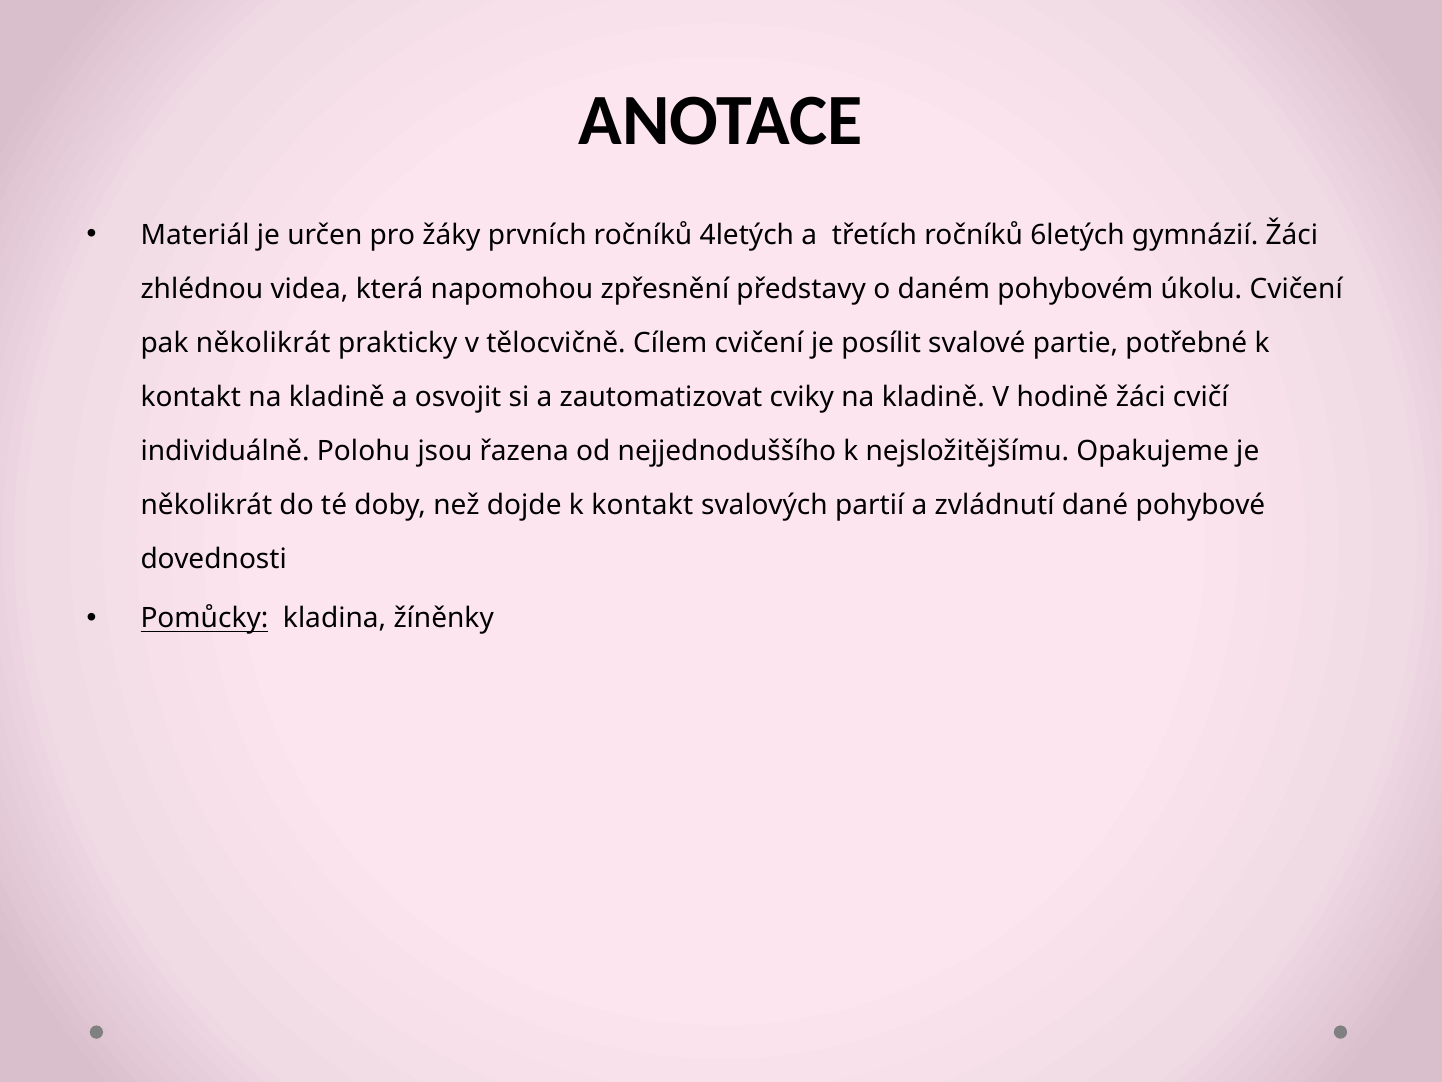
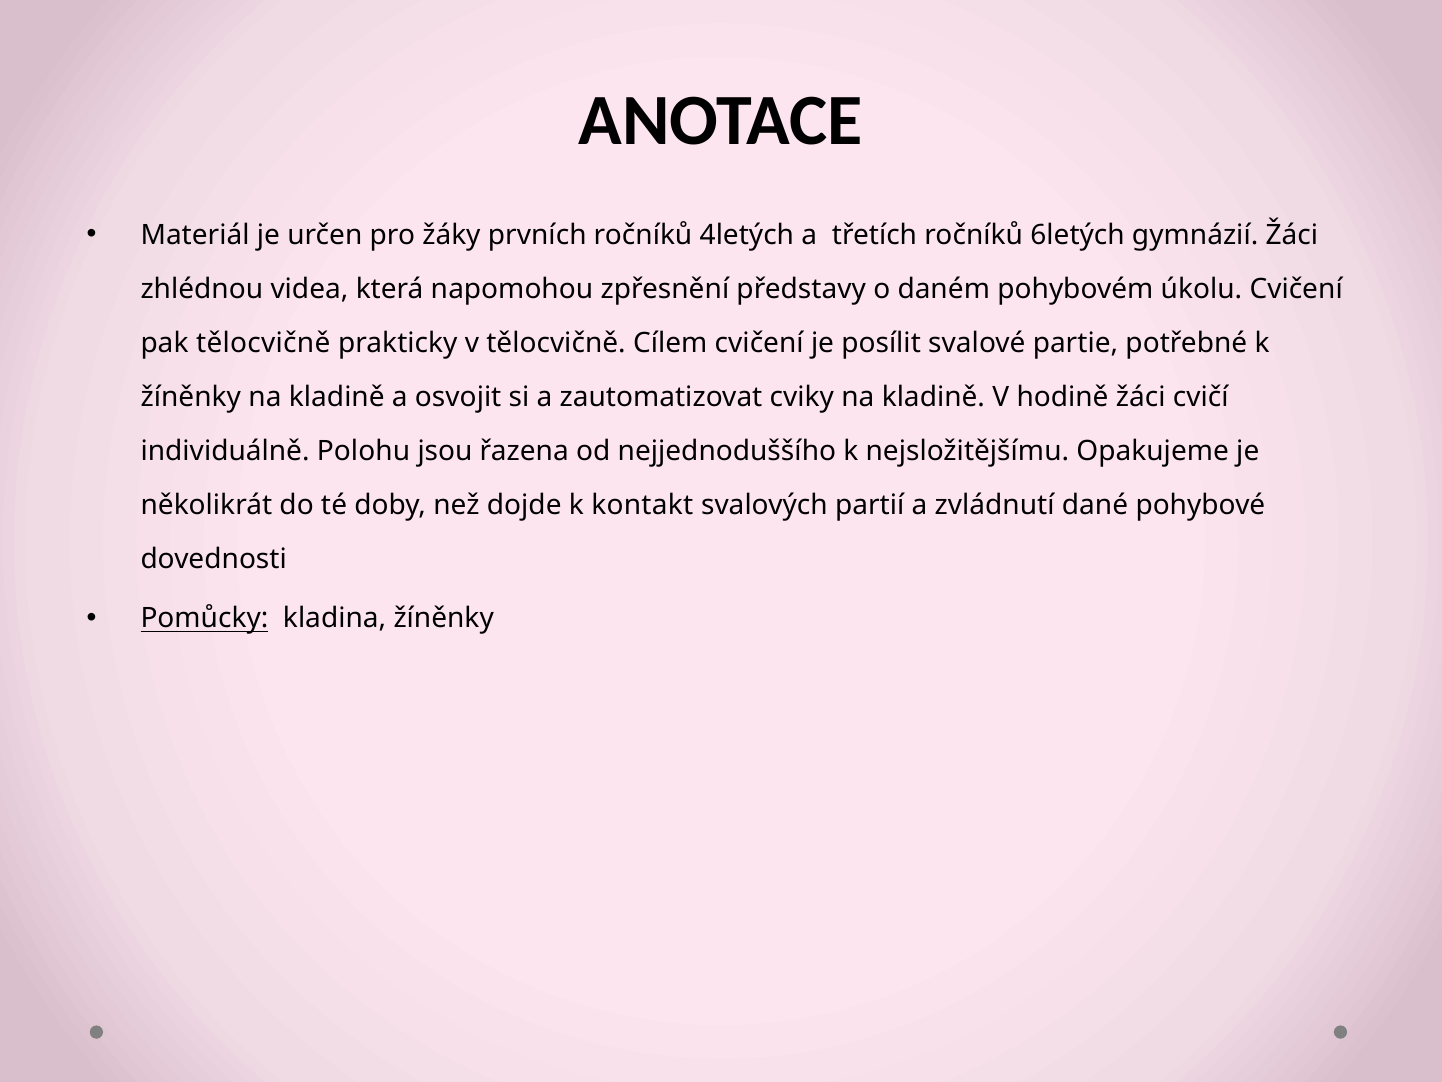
pak několikrát: několikrát -> tělocvičně
kontakt at (191, 397): kontakt -> žíněnky
